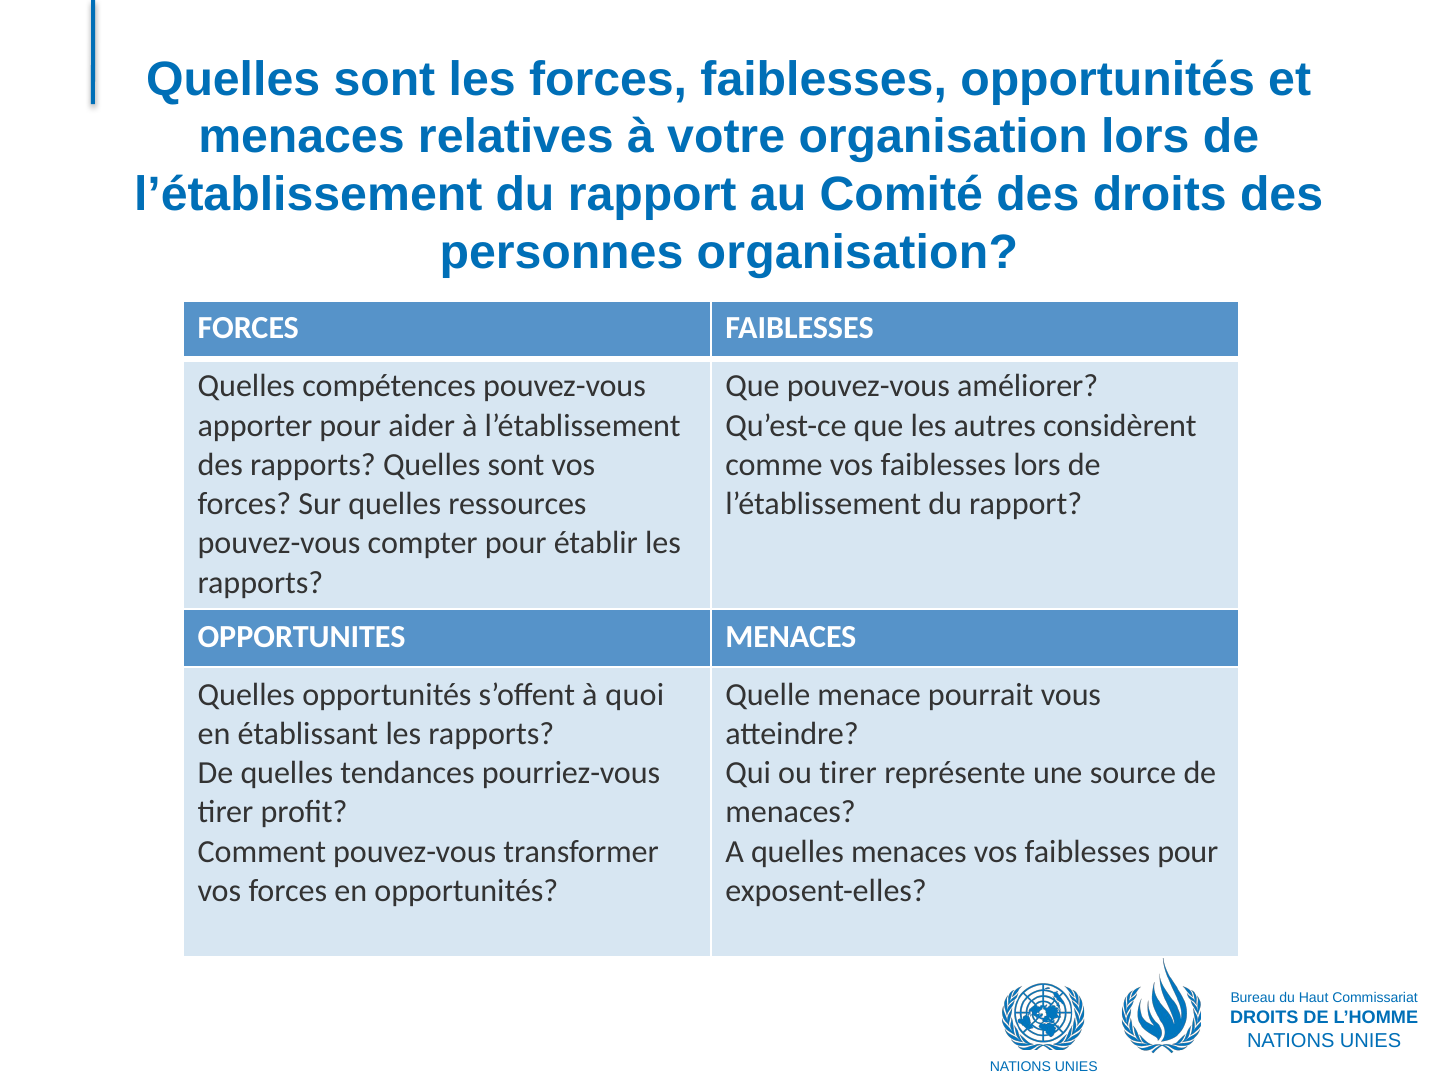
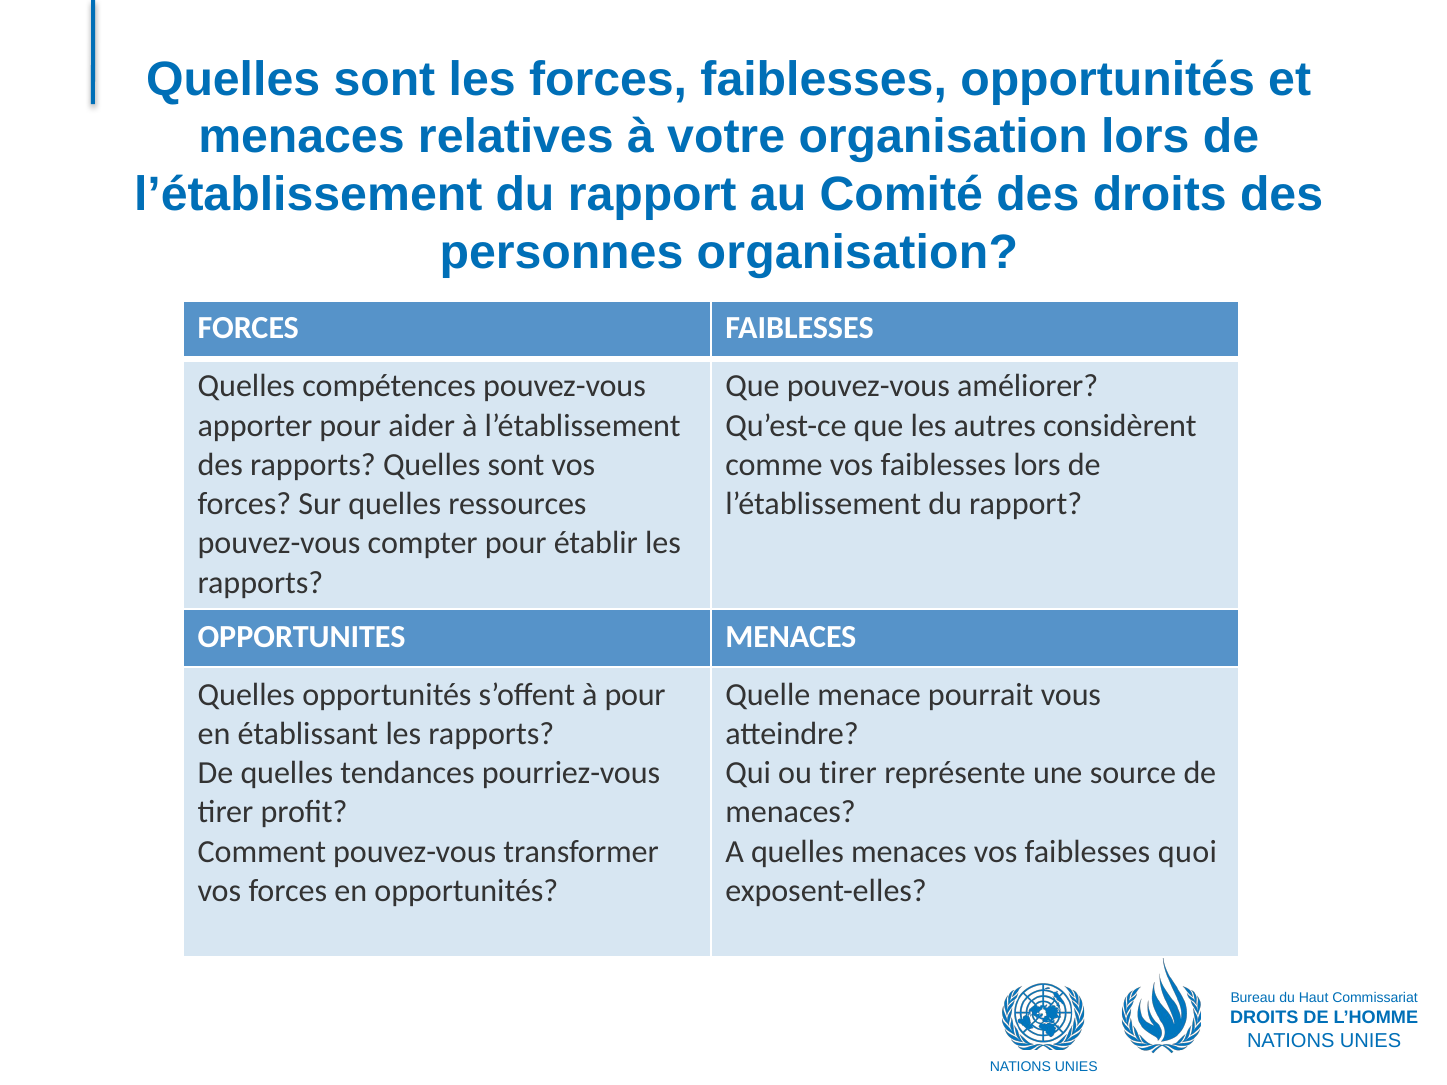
à quoi: quoi -> pour
faiblesses pour: pour -> quoi
